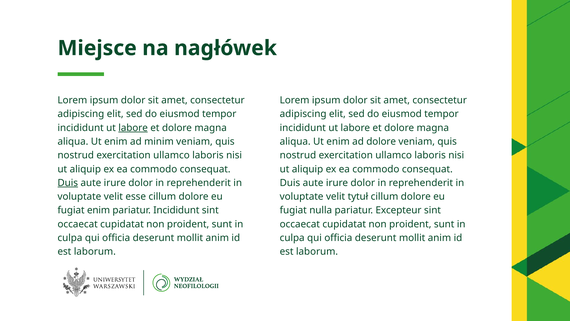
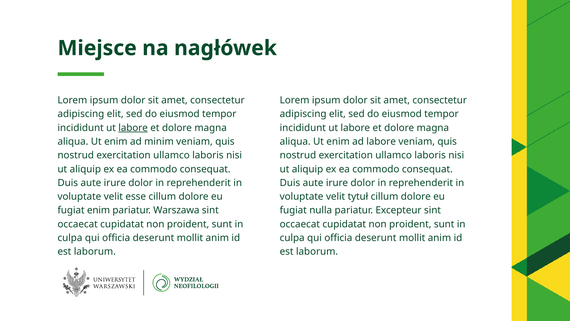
ad dolore: dolore -> labore
Duis at (68, 183) underline: present -> none
pariatur Incididunt: Incididunt -> Warszawa
